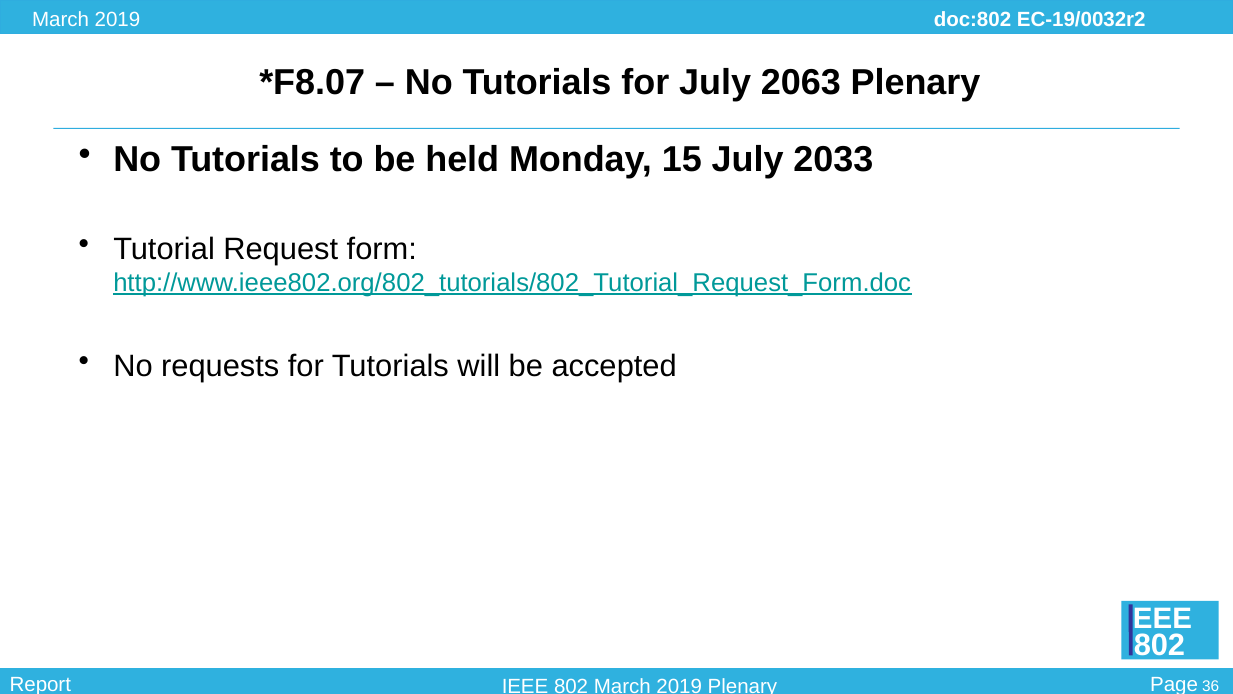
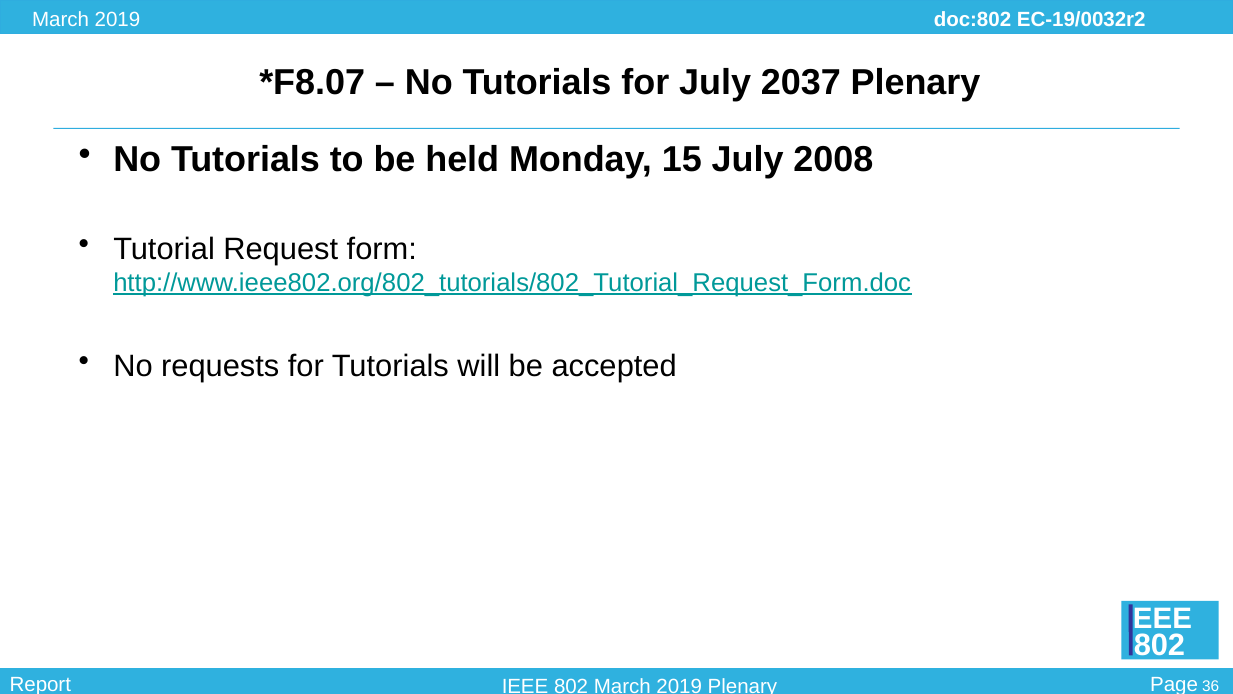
2063: 2063 -> 2037
2033: 2033 -> 2008
